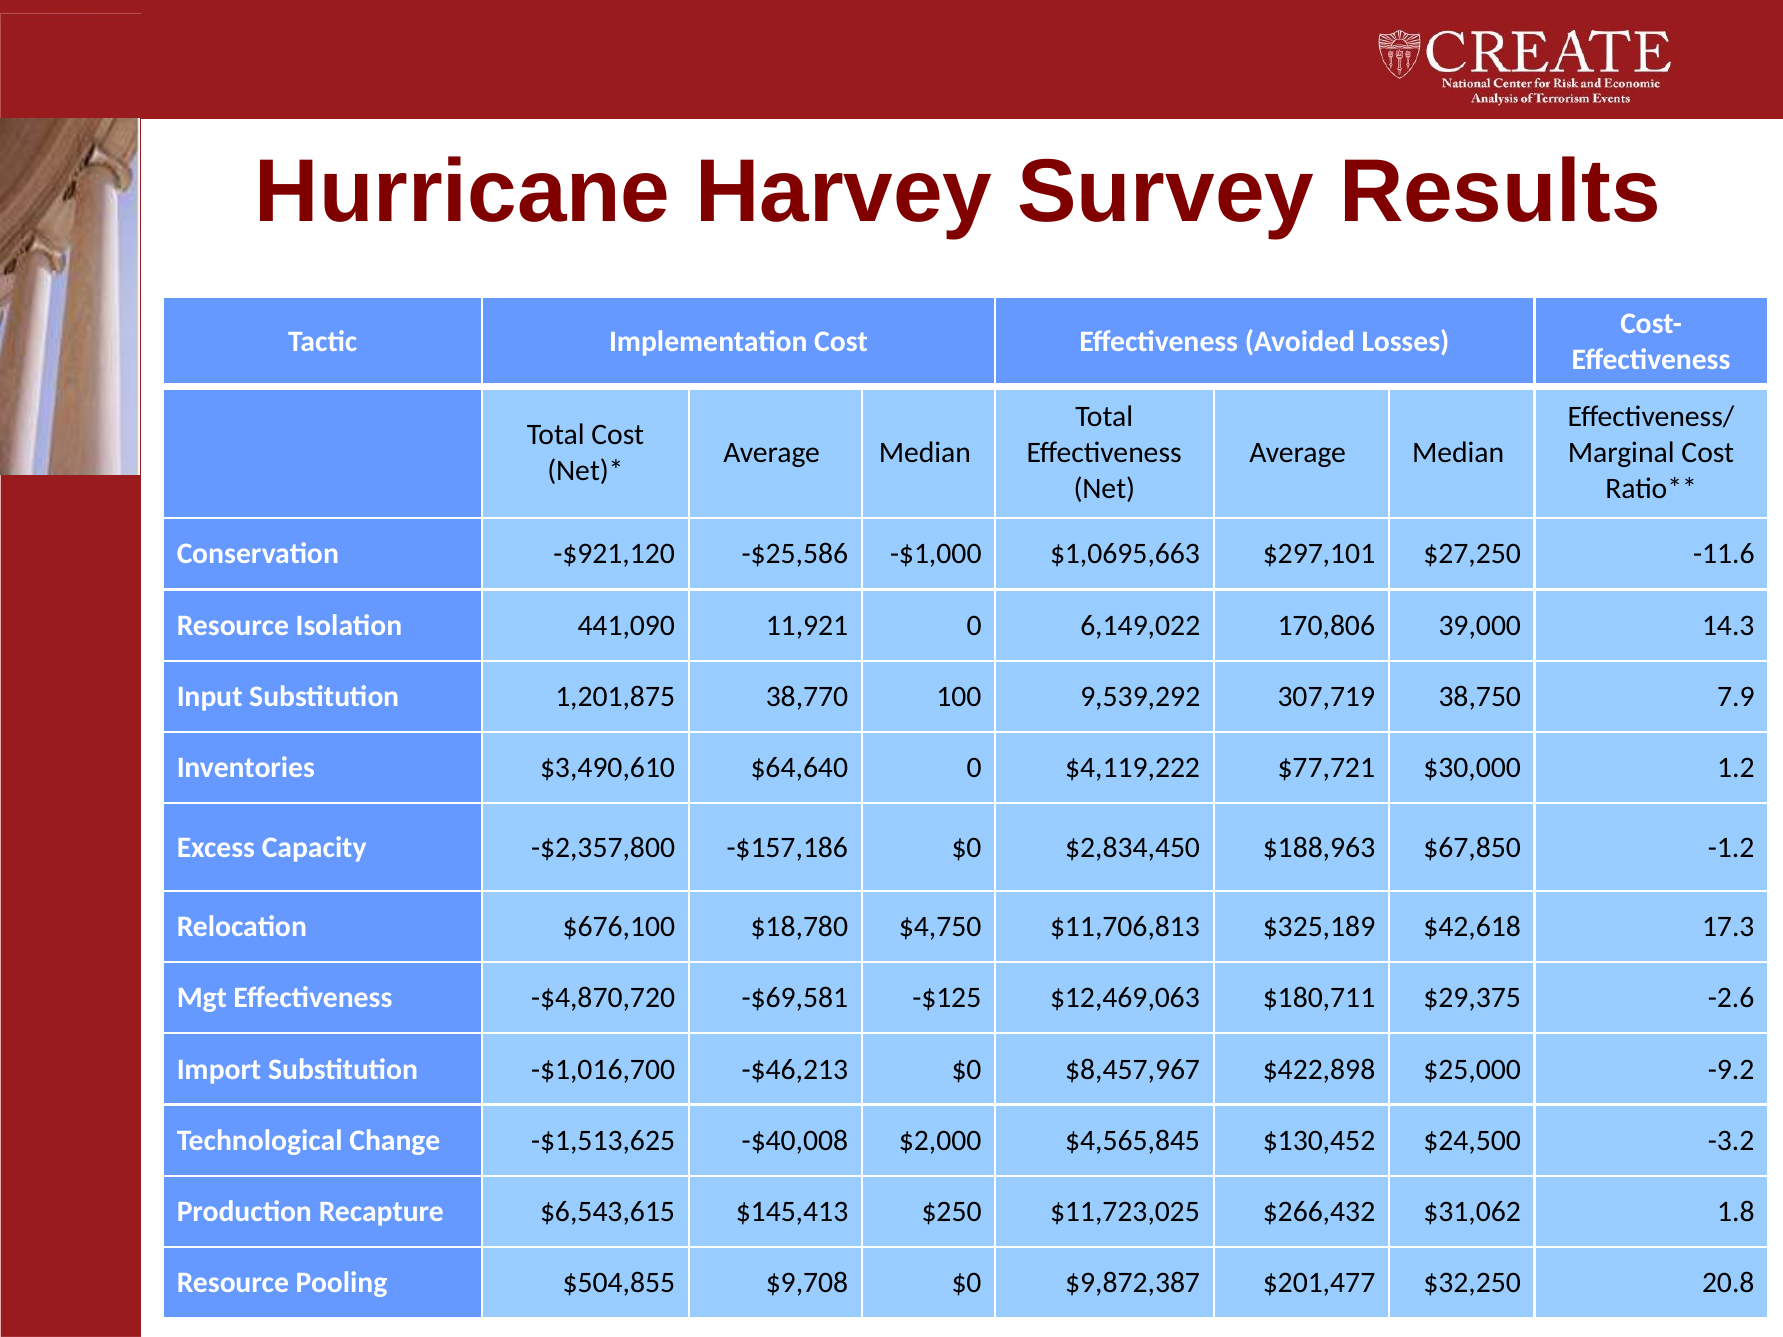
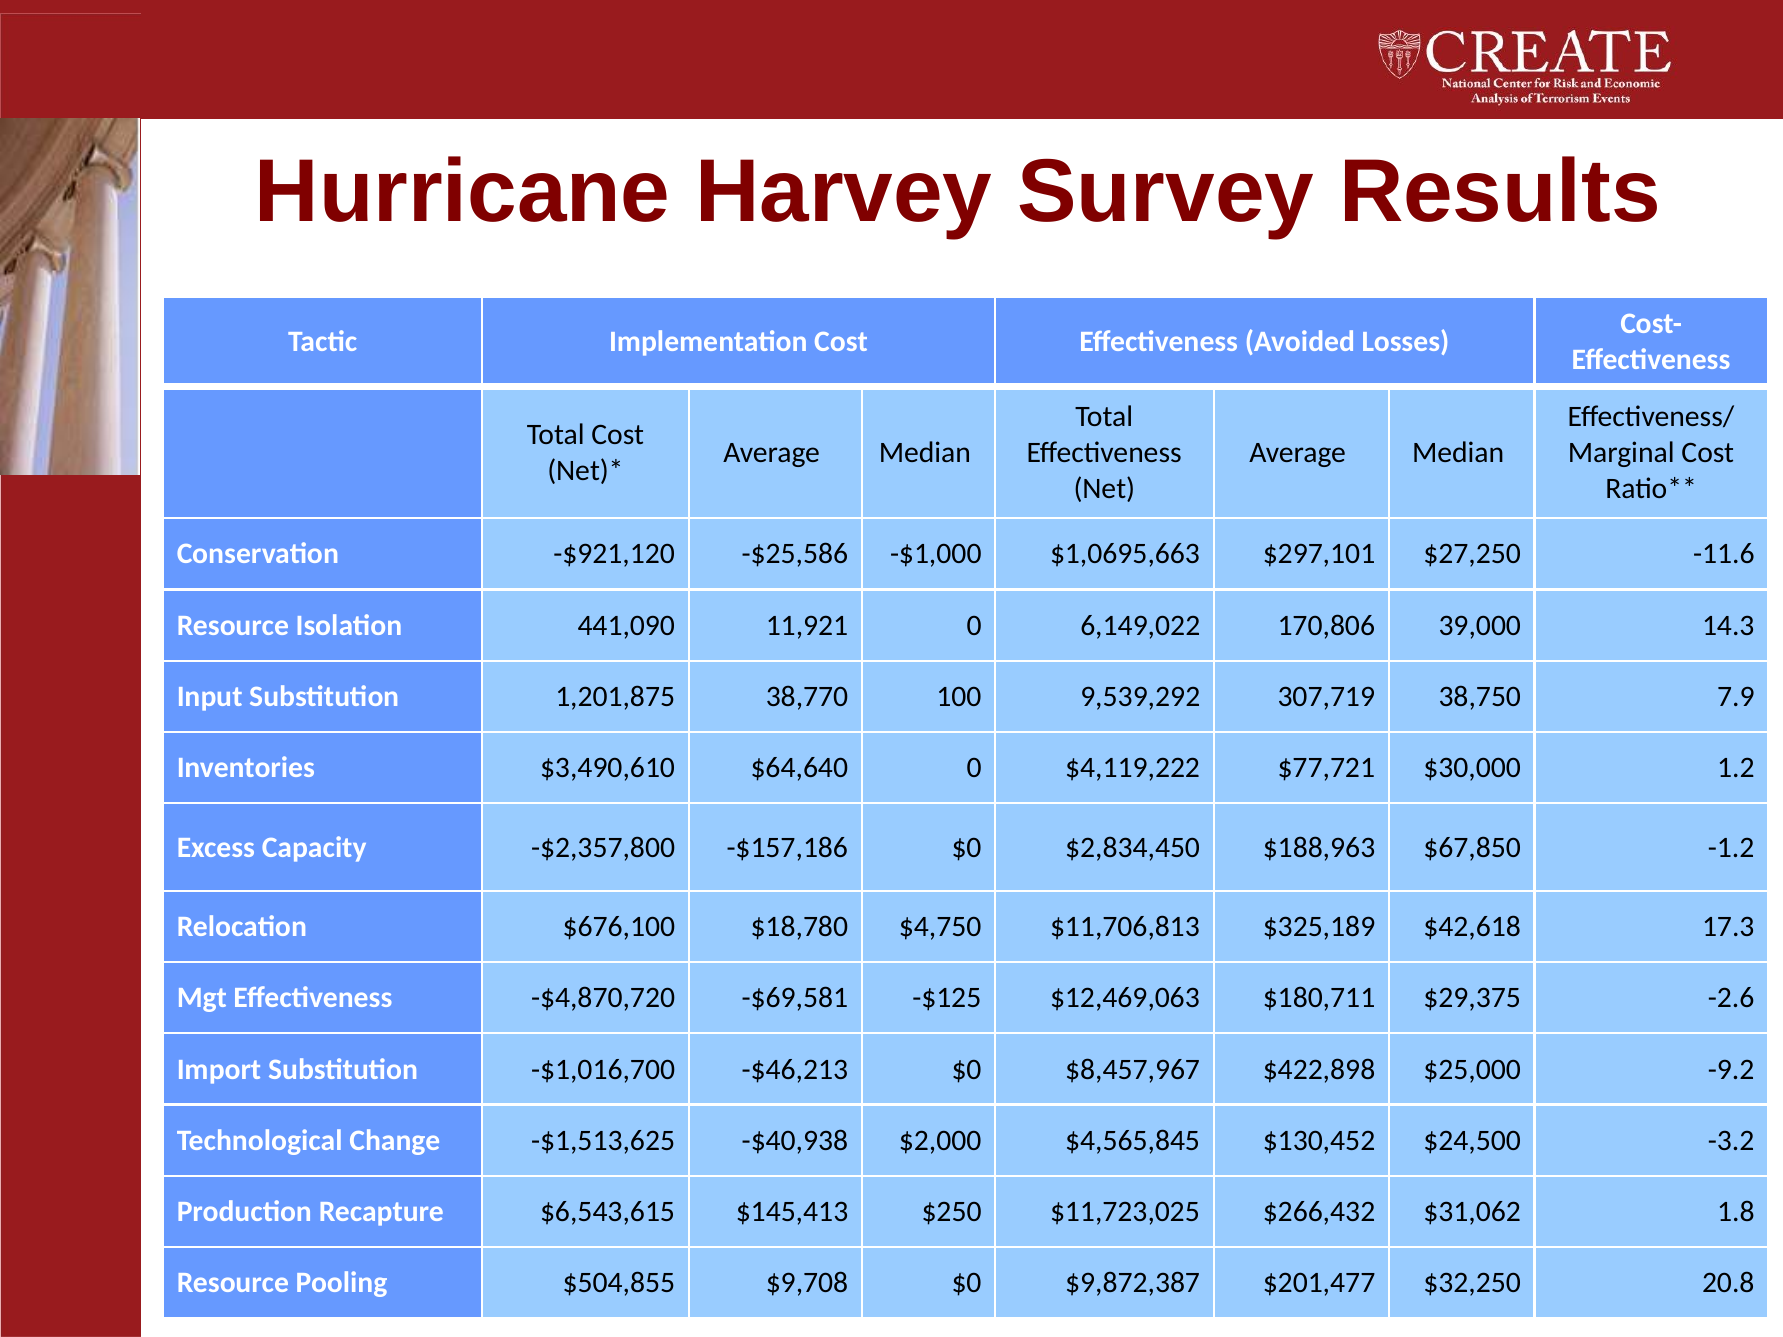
-$40,008: -$40,008 -> -$40,938
